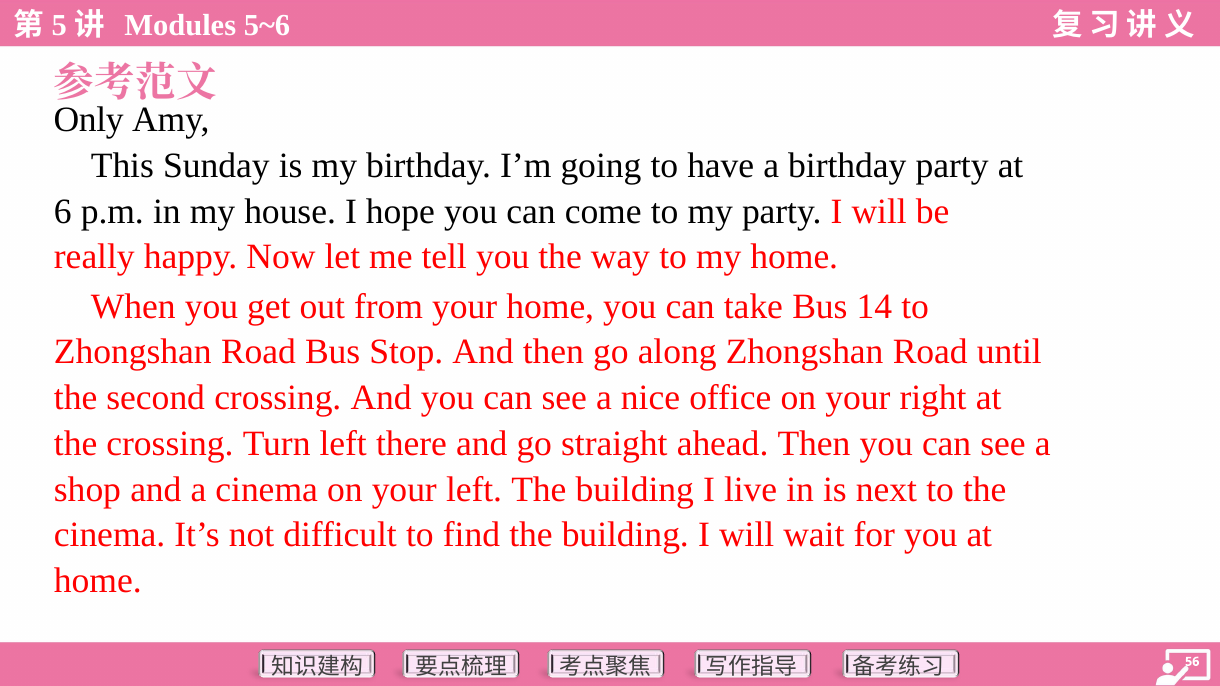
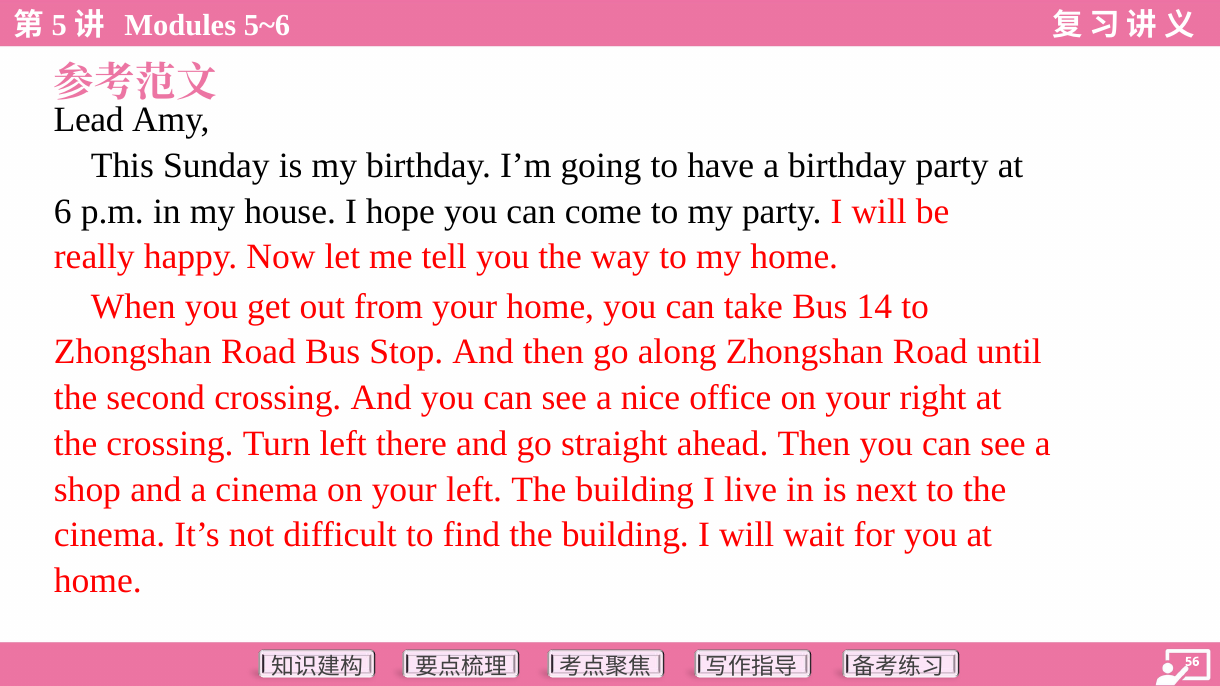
Only: Only -> Lead
